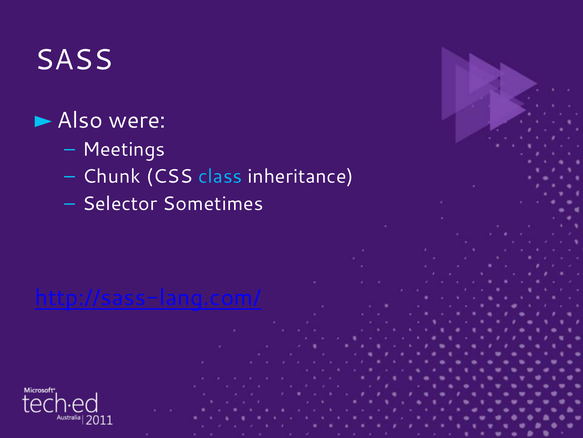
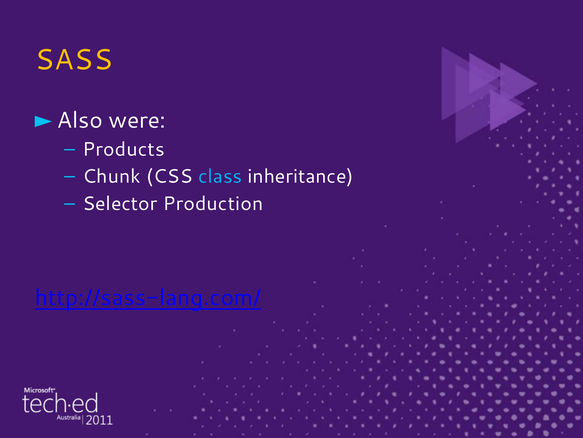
SASS colour: white -> yellow
Meetings: Meetings -> Products
Sometimes: Sometimes -> Production
